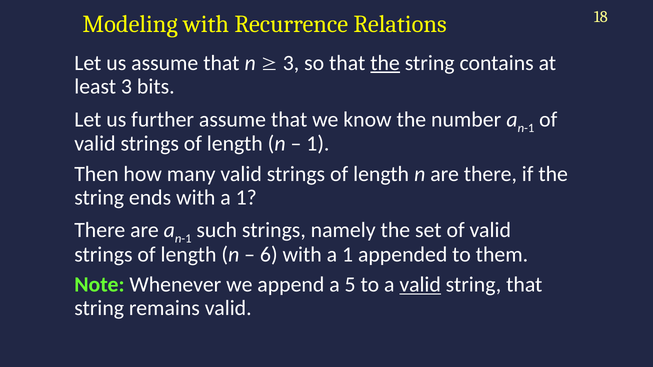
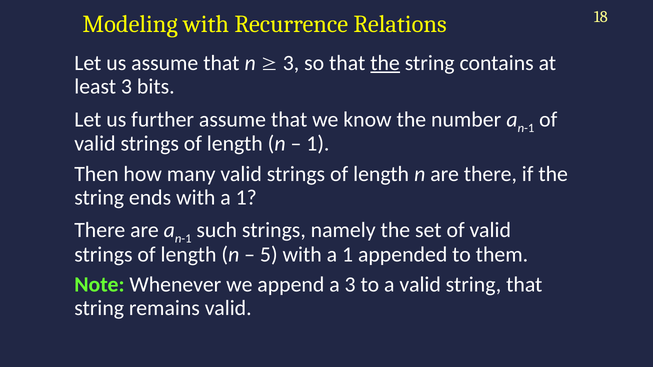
6: 6 -> 5
a 5: 5 -> 3
valid at (420, 285) underline: present -> none
